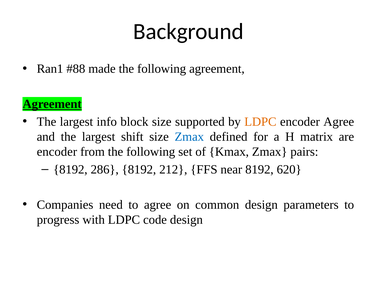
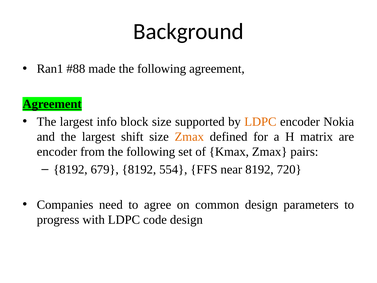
encoder Agree: Agree -> Nokia
Zmax at (189, 137) colour: blue -> orange
286: 286 -> 679
212: 212 -> 554
620: 620 -> 720
